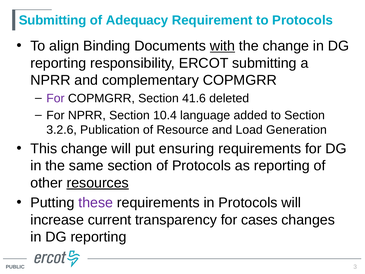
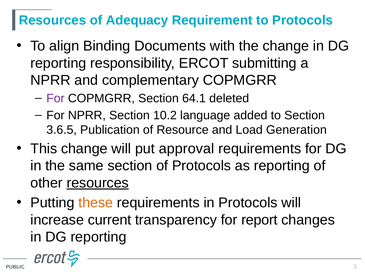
Submitting at (53, 20): Submitting -> Resources
with underline: present -> none
41.6: 41.6 -> 64.1
10.4: 10.4 -> 10.2
3.2.6: 3.2.6 -> 3.6.5
ensuring: ensuring -> approval
these colour: purple -> orange
cases: cases -> report
